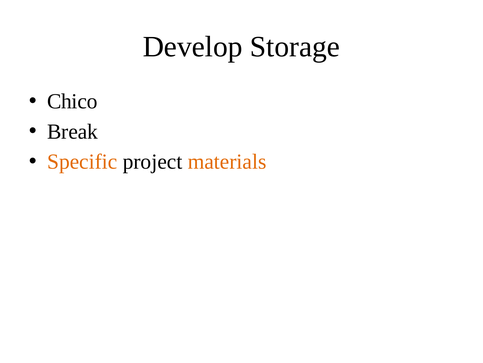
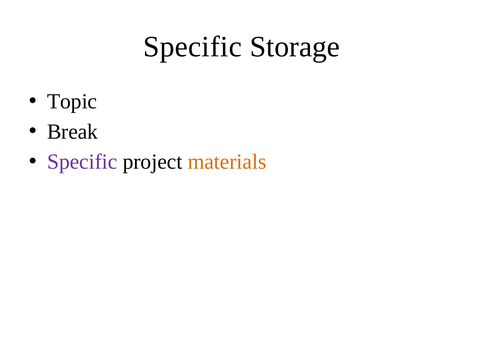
Develop at (193, 47): Develop -> Specific
Chico: Chico -> Topic
Specific at (82, 161) colour: orange -> purple
